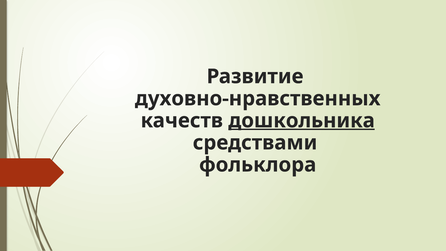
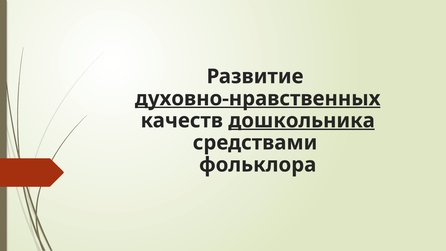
духовно-нравственных underline: none -> present
